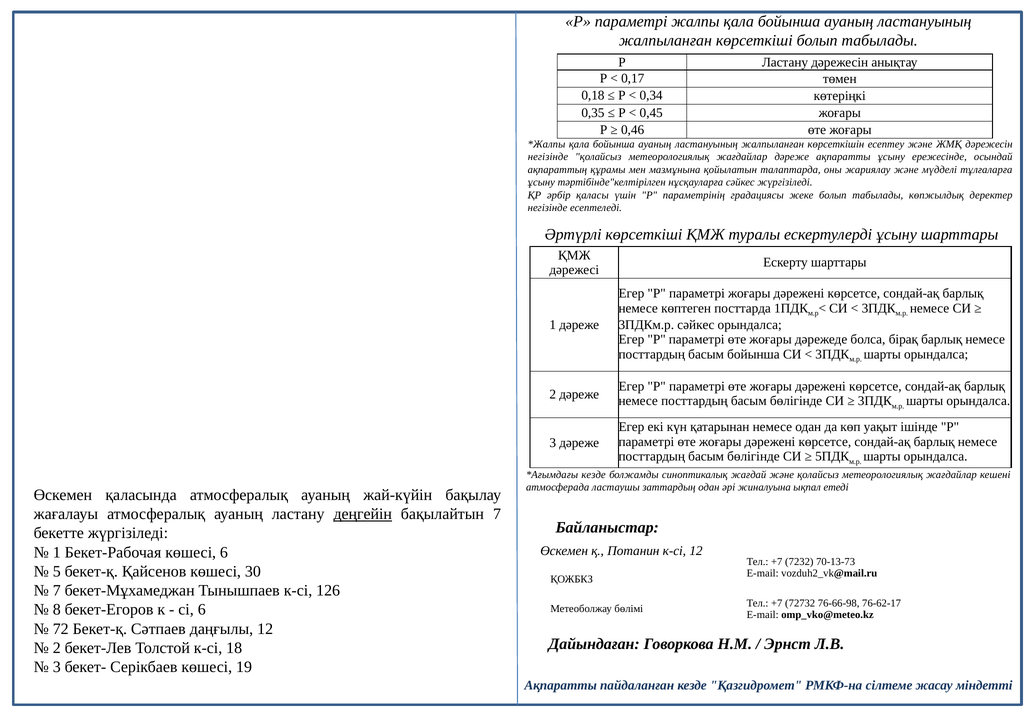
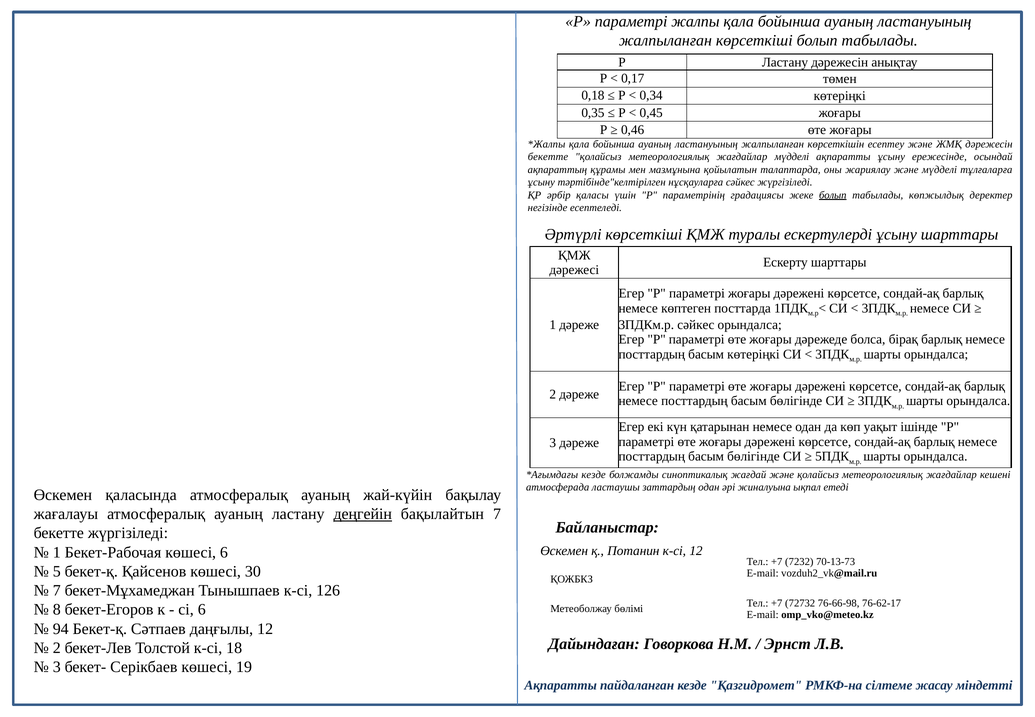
негізінде at (548, 157): негізінде -> бекетте
жағдайлар дәреже: дәреже -> мүдделі
болып at (833, 195) underline: none -> present
басым бойынша: бойынша -> көтеріңкі
72: 72 -> 94
